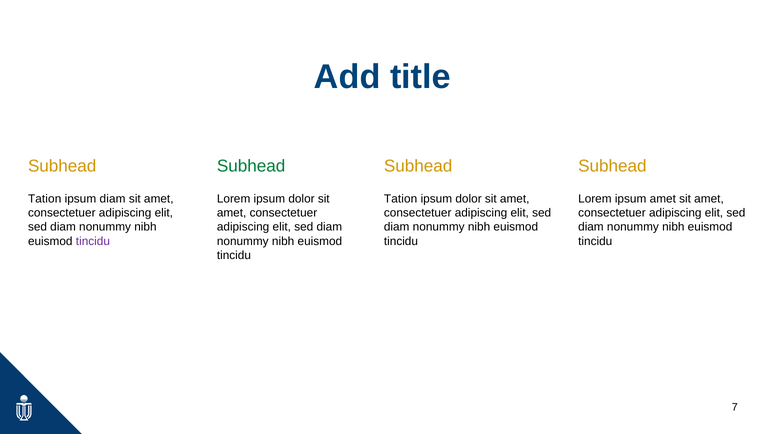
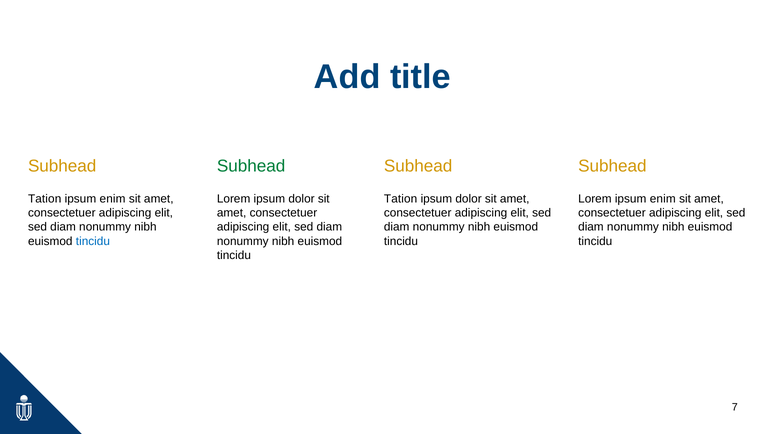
diam at (113, 199): diam -> enim
Lorem ipsum amet: amet -> enim
tincidu at (93, 241) colour: purple -> blue
